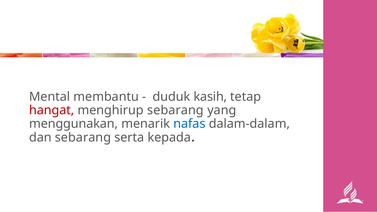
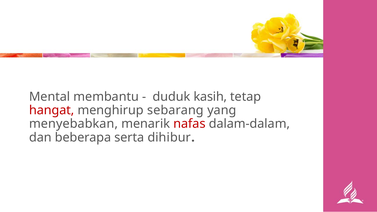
menggunakan: menggunakan -> menyebabkan
nafas colour: blue -> red
dan sebarang: sebarang -> beberapa
kepada: kepada -> dihibur
